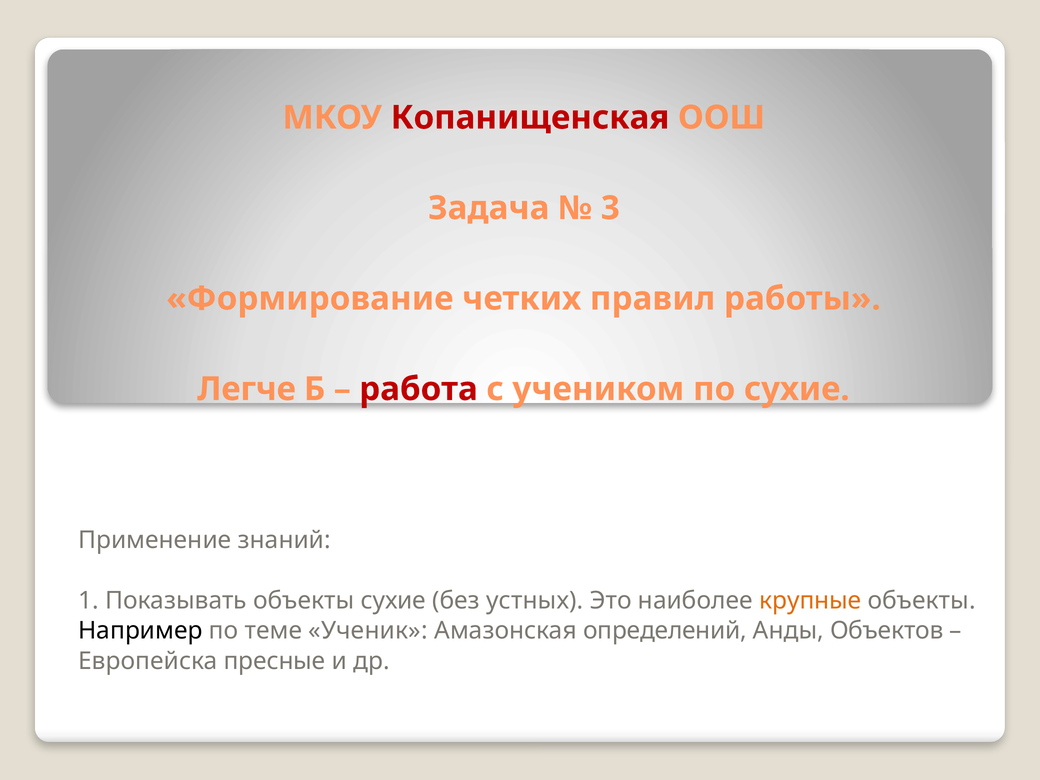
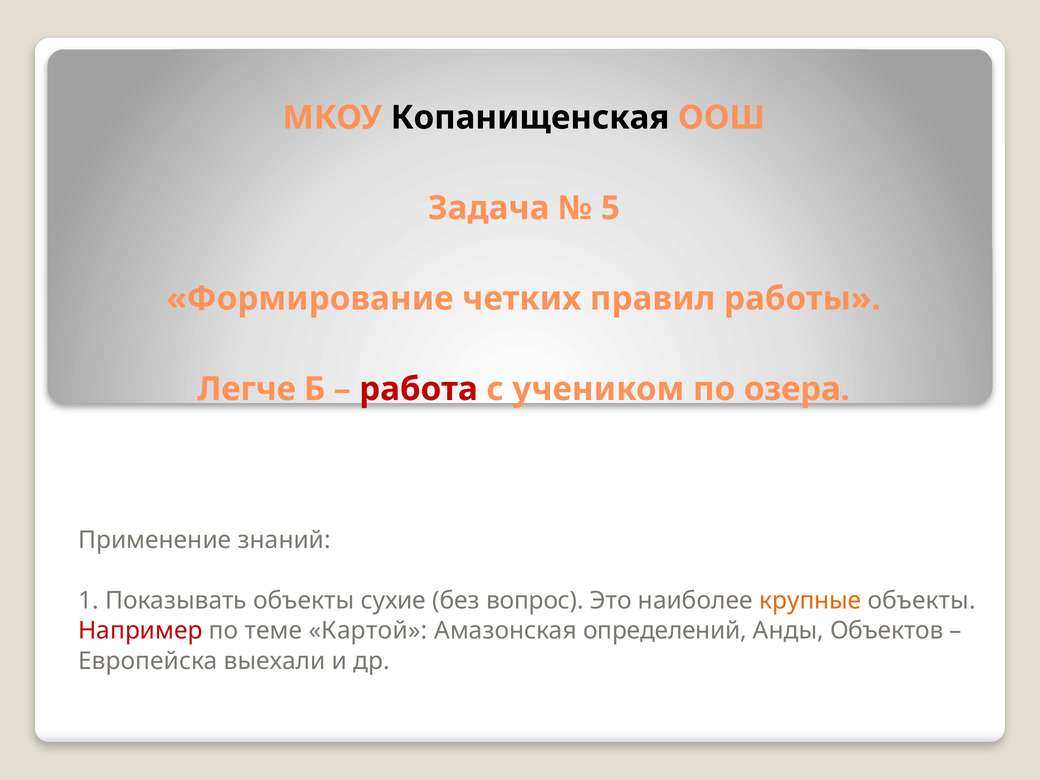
Копанищенская colour: red -> black
3: 3 -> 5
по сухие: сухие -> озера
устных: устных -> вопрос
Например colour: black -> red
Ученик: Ученик -> Картой
пресные: пресные -> выехали
